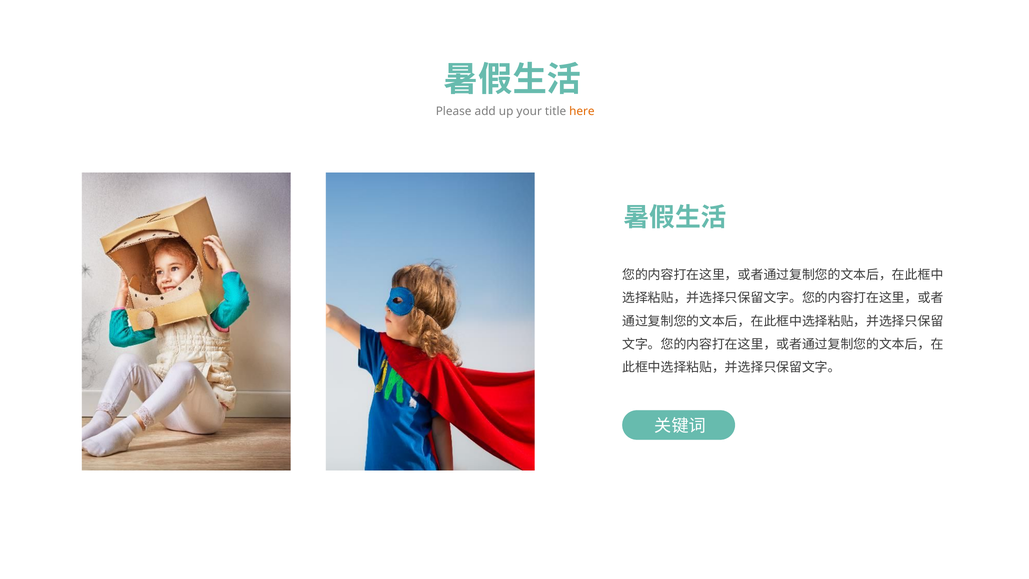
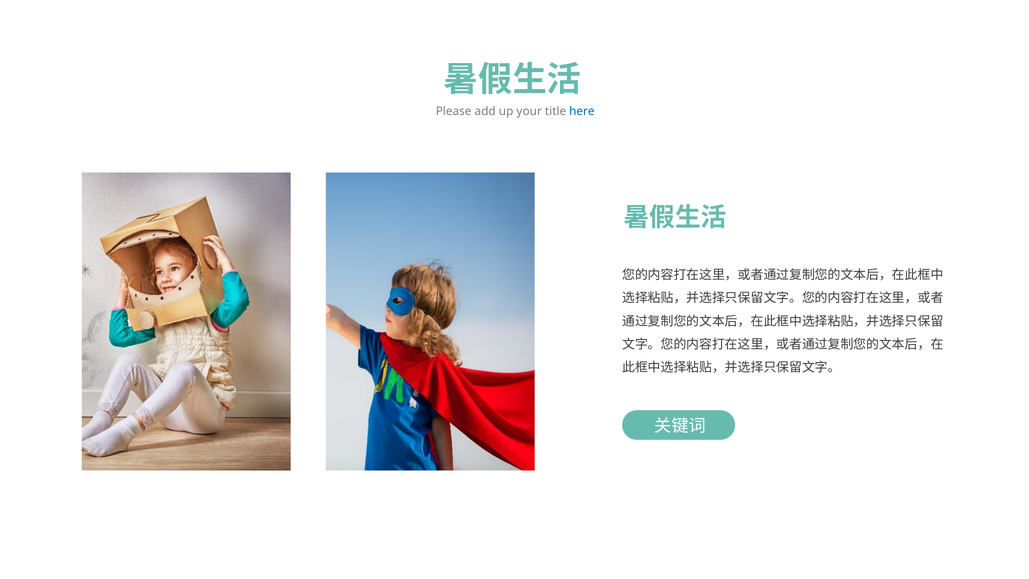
here colour: orange -> blue
